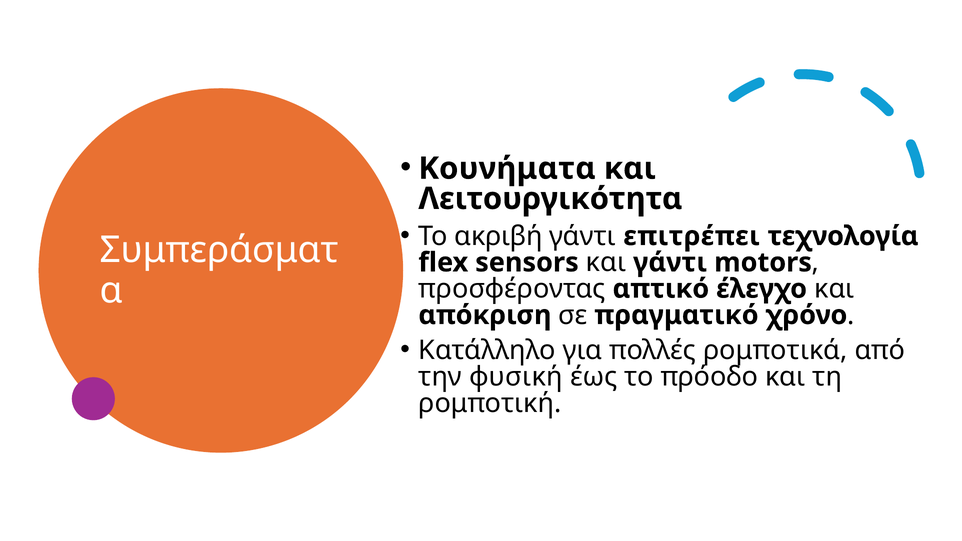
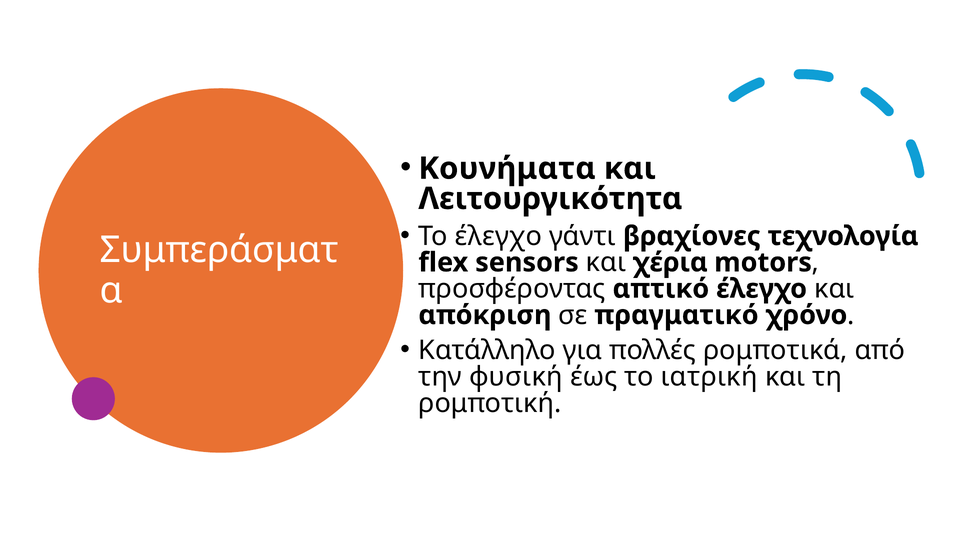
Το ακριβή: ακριβή -> έλεγχο
επιτρέπει: επιτρέπει -> βραχίονες
και γάντι: γάντι -> χέρια
πρόοδο: πρόοδο -> ιατρική
